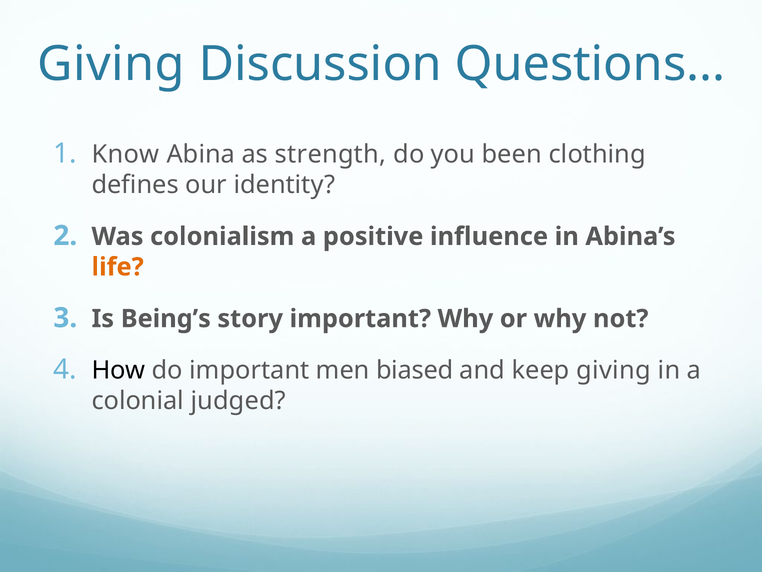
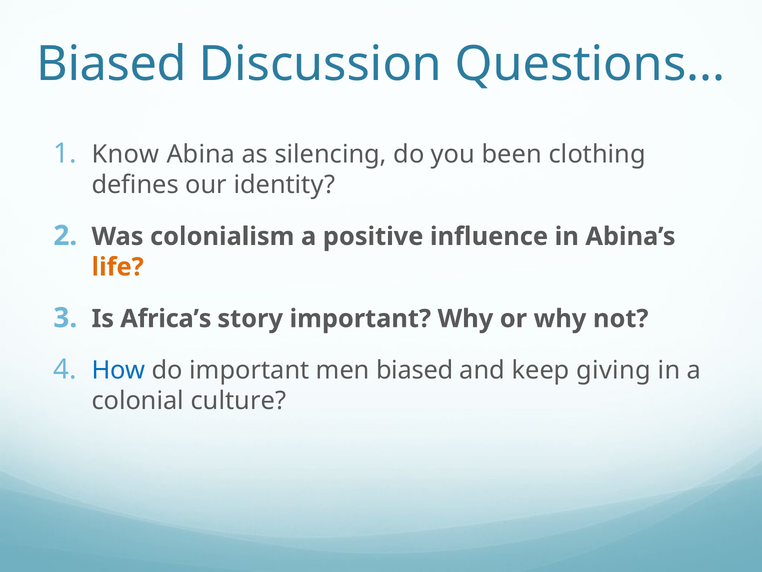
Giving at (111, 64): Giving -> Biased
strength: strength -> silencing
Being’s: Being’s -> Africa’s
How colour: black -> blue
judged: judged -> culture
